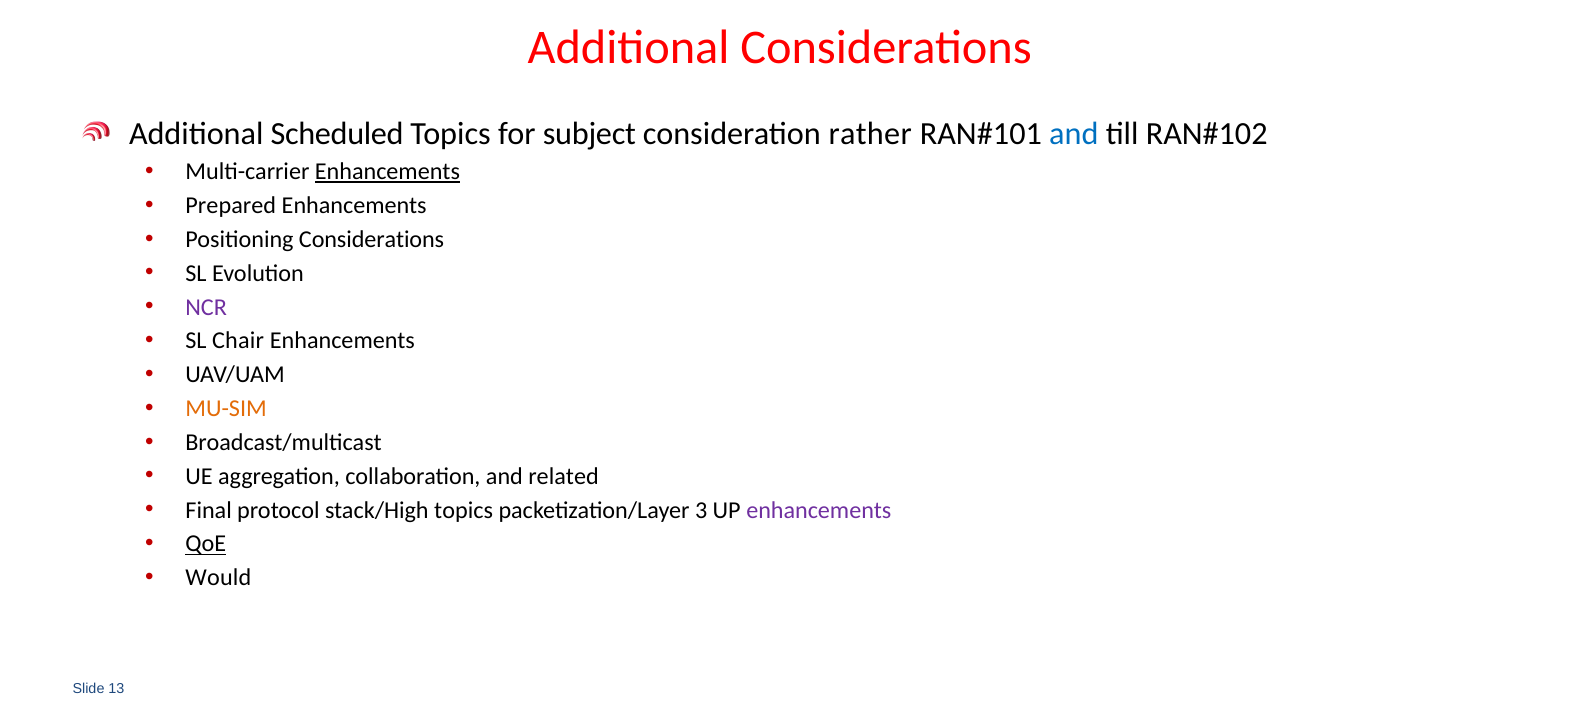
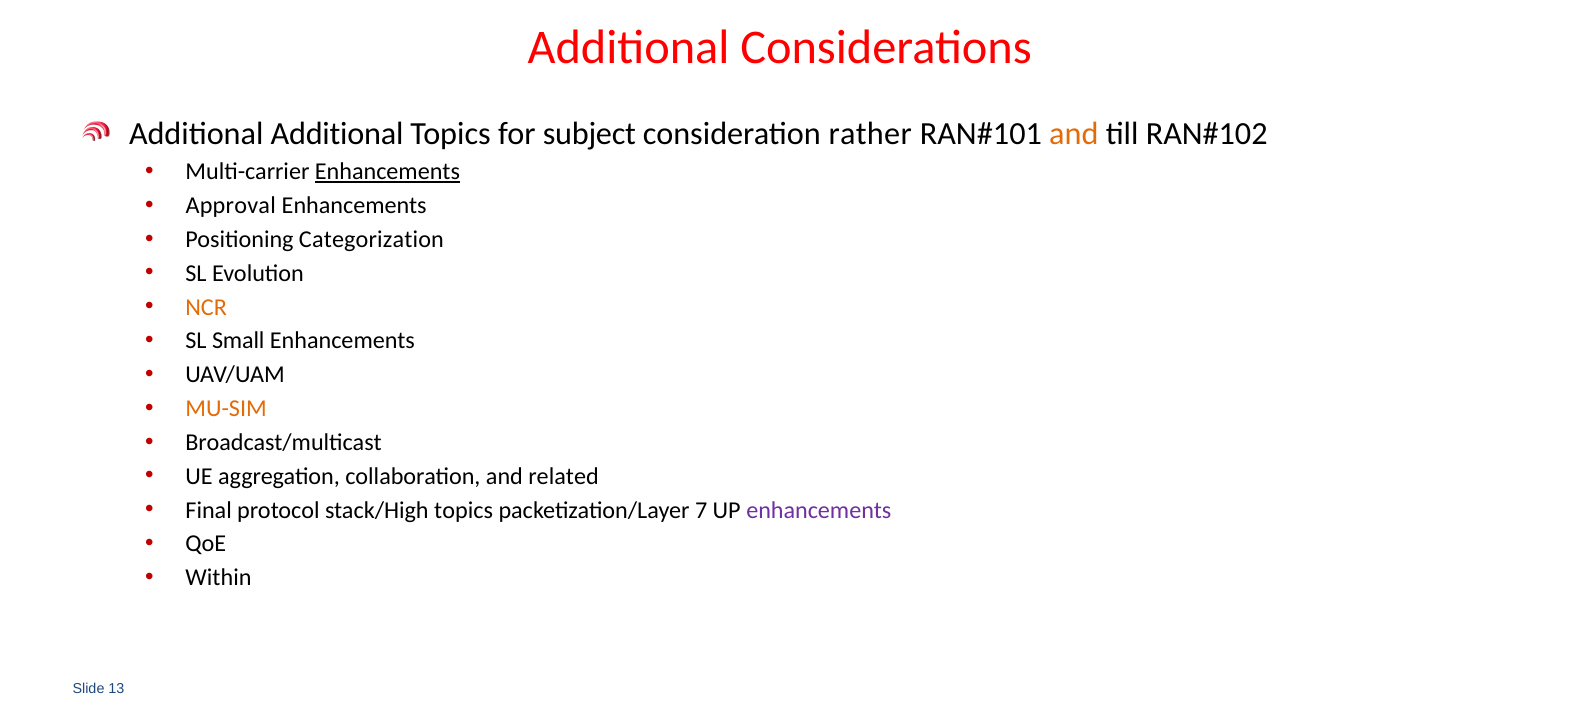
Additional Scheduled: Scheduled -> Additional
and at (1074, 134) colour: blue -> orange
Prepared: Prepared -> Approval
Positioning Considerations: Considerations -> Categorization
NCR colour: purple -> orange
Chair: Chair -> Small
3: 3 -> 7
QoE underline: present -> none
Would: Would -> Within
